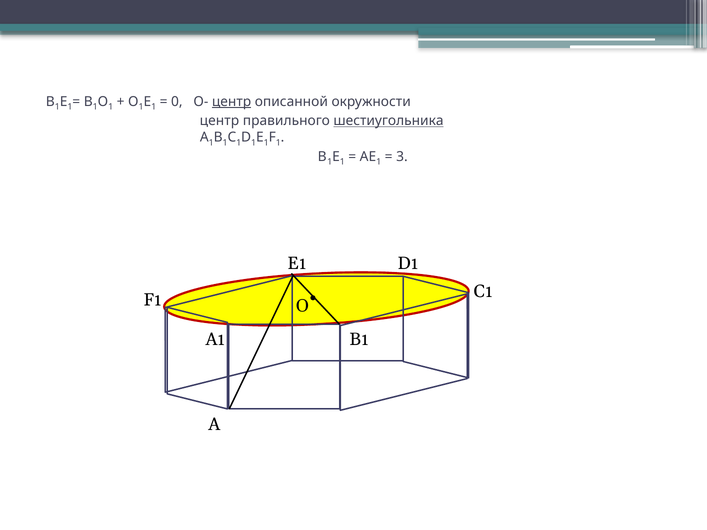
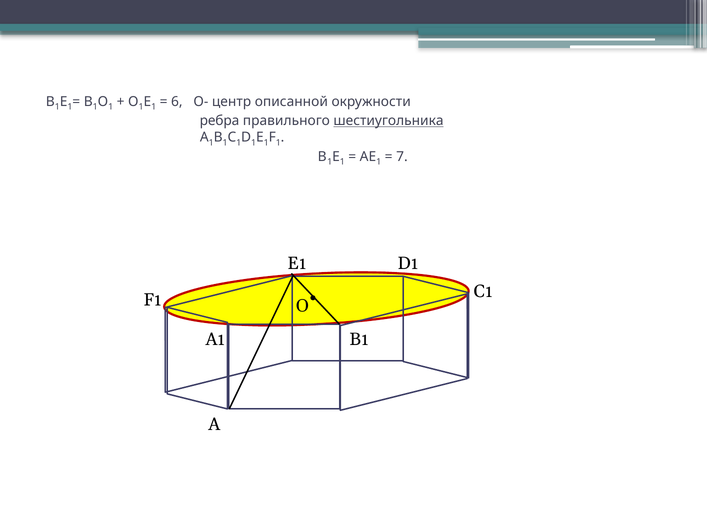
0: 0 -> 6
центр at (232, 102) underline: present -> none
центр at (219, 121): центр -> ребра
3: 3 -> 7
